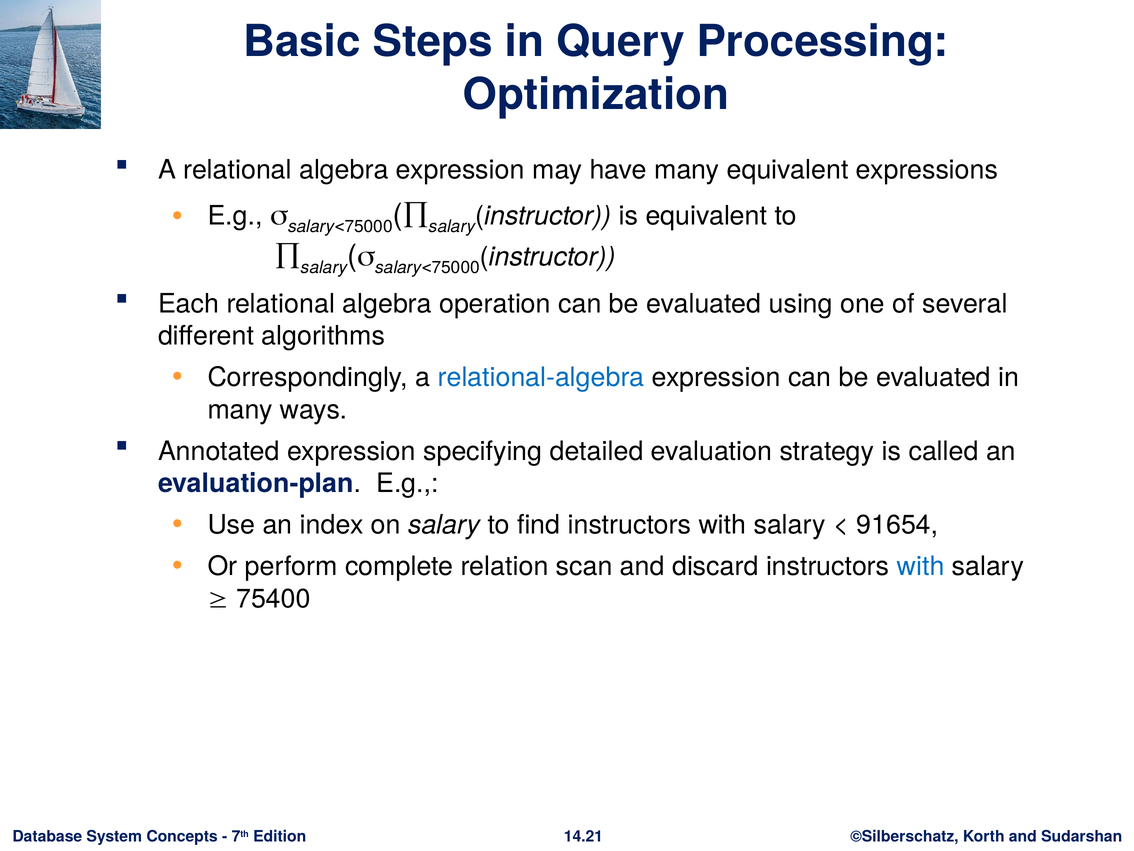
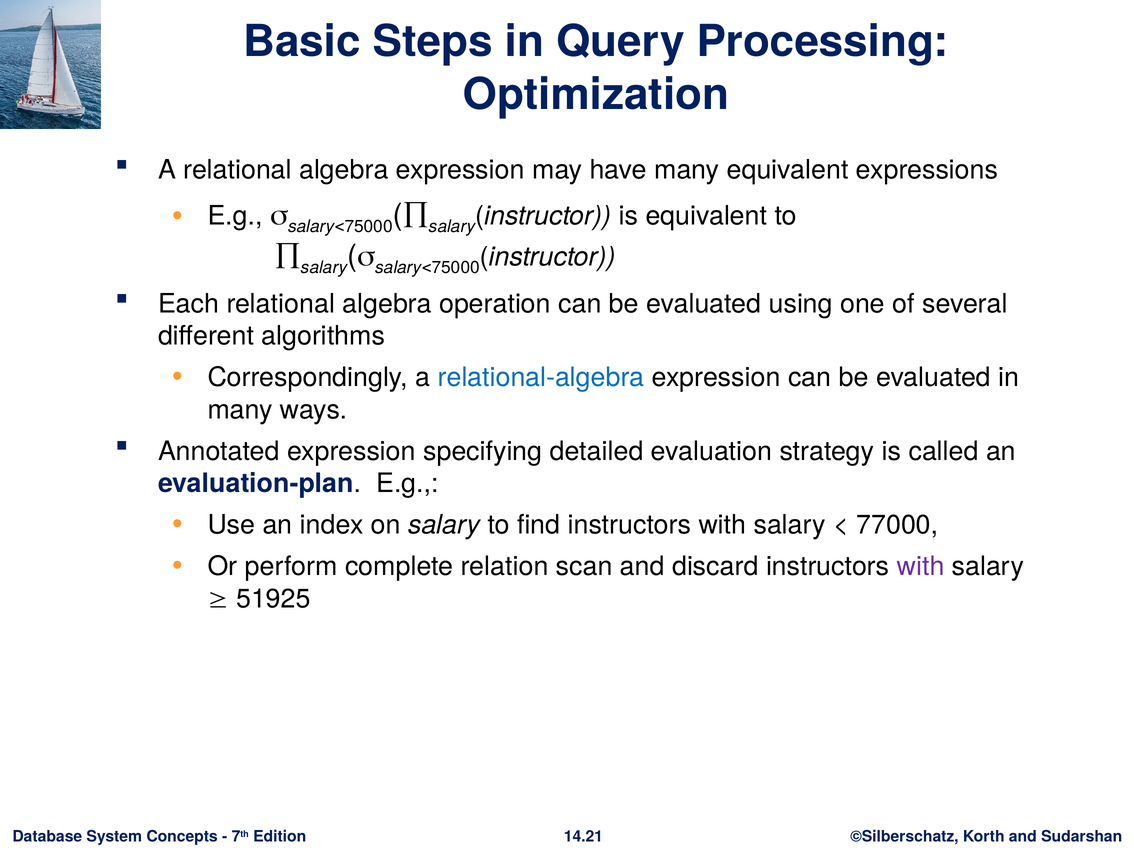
91654: 91654 -> 77000
with at (921, 566) colour: blue -> purple
75400: 75400 -> 51925
